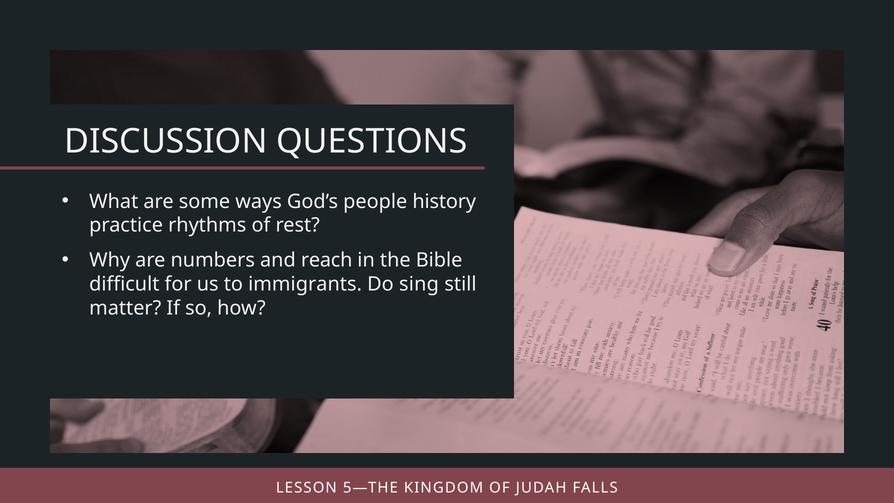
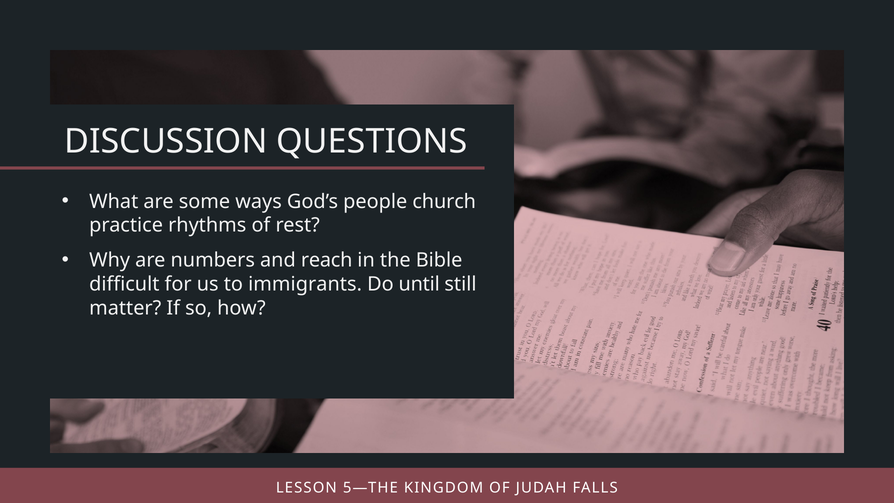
history: history -> church
sing: sing -> until
